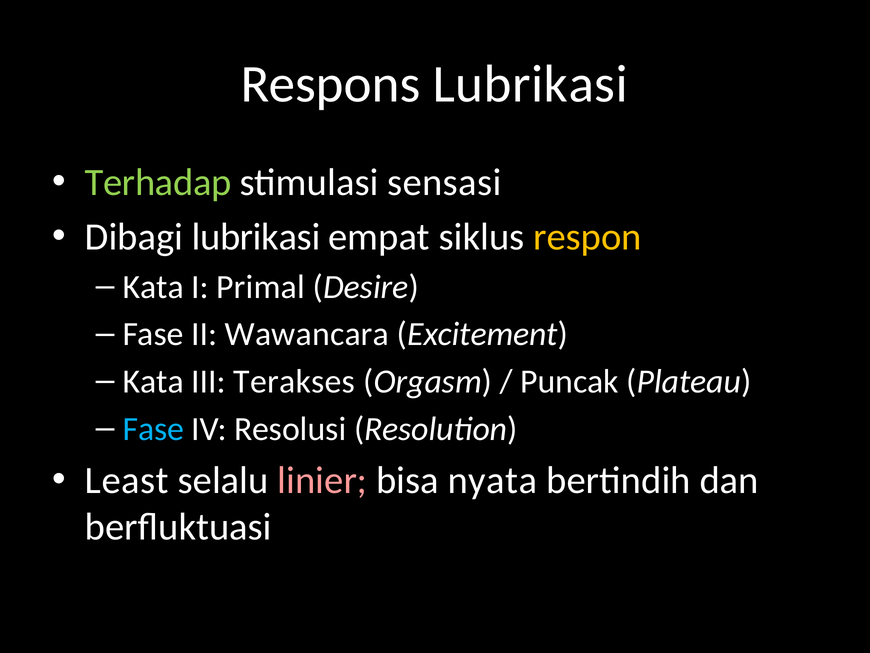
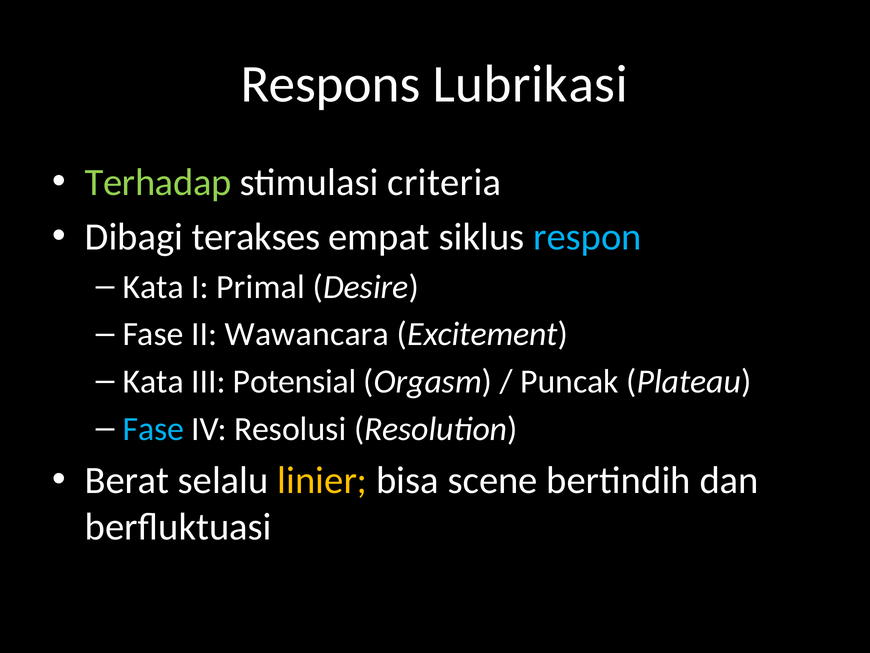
sensasi: sensasi -> criteria
Dibagi lubrikasi: lubrikasi -> terakses
respon colour: yellow -> light blue
Terakses: Terakses -> Potensial
Least: Least -> Berat
linier colour: pink -> yellow
nyata: nyata -> scene
